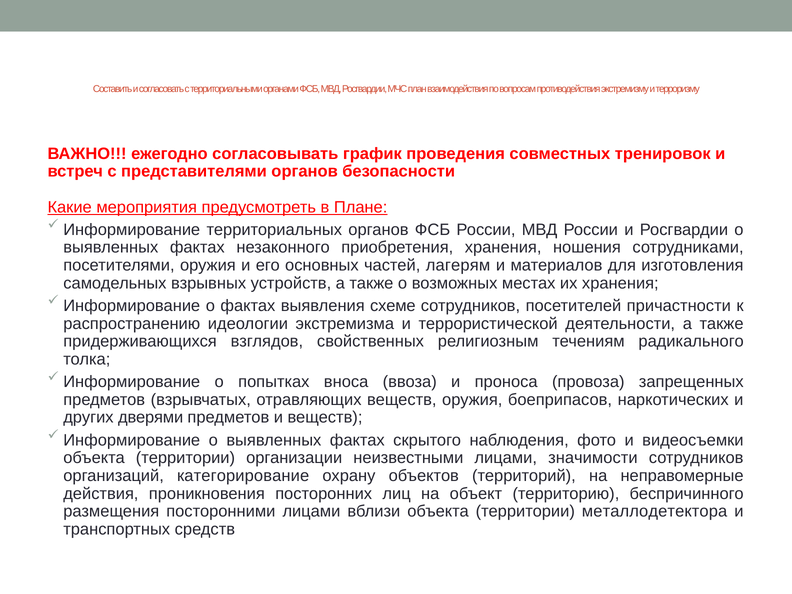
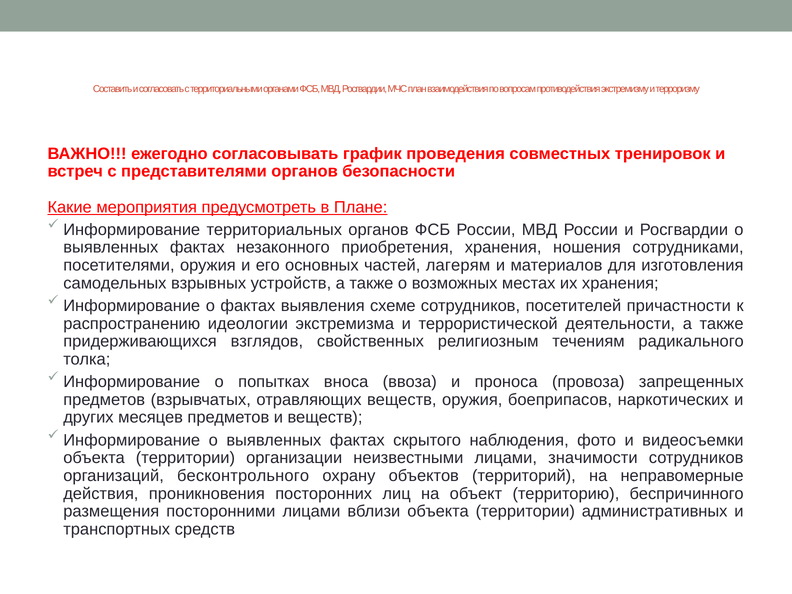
дверями: дверями -> месяцев
категорирование: категорирование -> бесконтрольного
металлодетектора: металлодетектора -> административных
